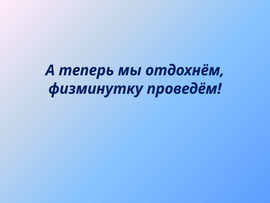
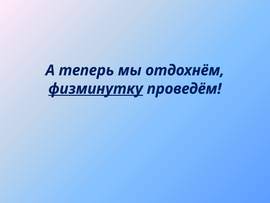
физминутку underline: none -> present
